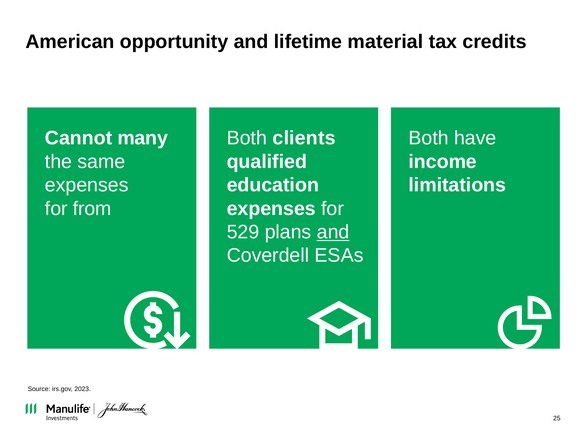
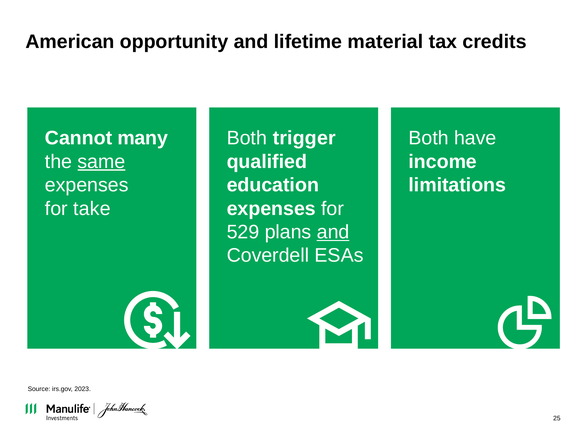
clients: clients -> trigger
same underline: none -> present
from: from -> take
